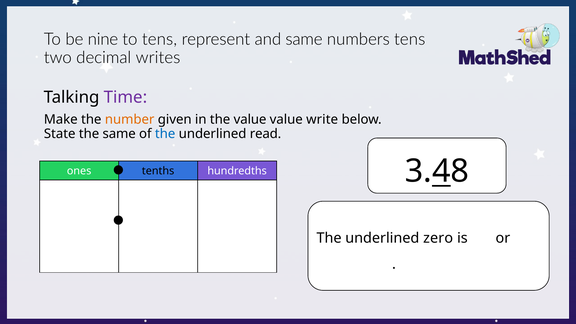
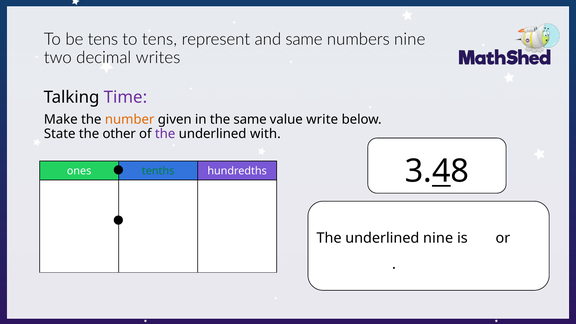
be nine: nine -> tens
numbers tens: tens -> nine
the value: value -> same
the same: same -> other
the at (165, 134) colour: blue -> purple
read: read -> with
tenths at (158, 171) colour: black -> green
underlined zero: zero -> nine
